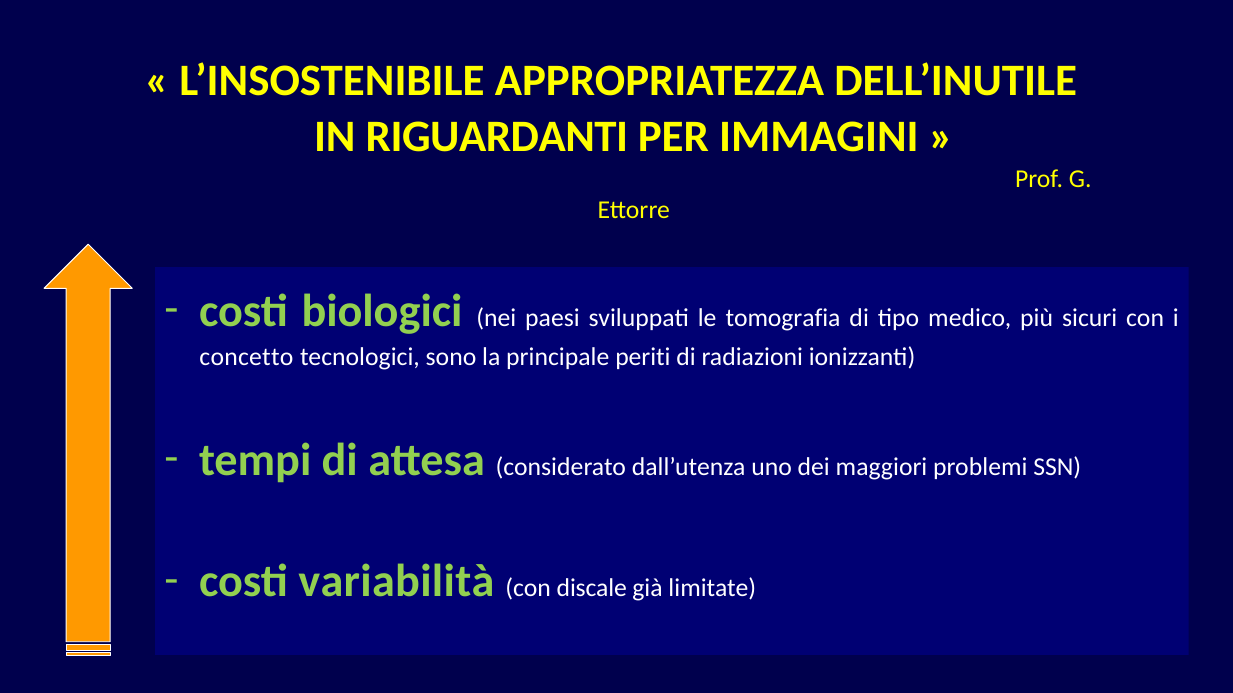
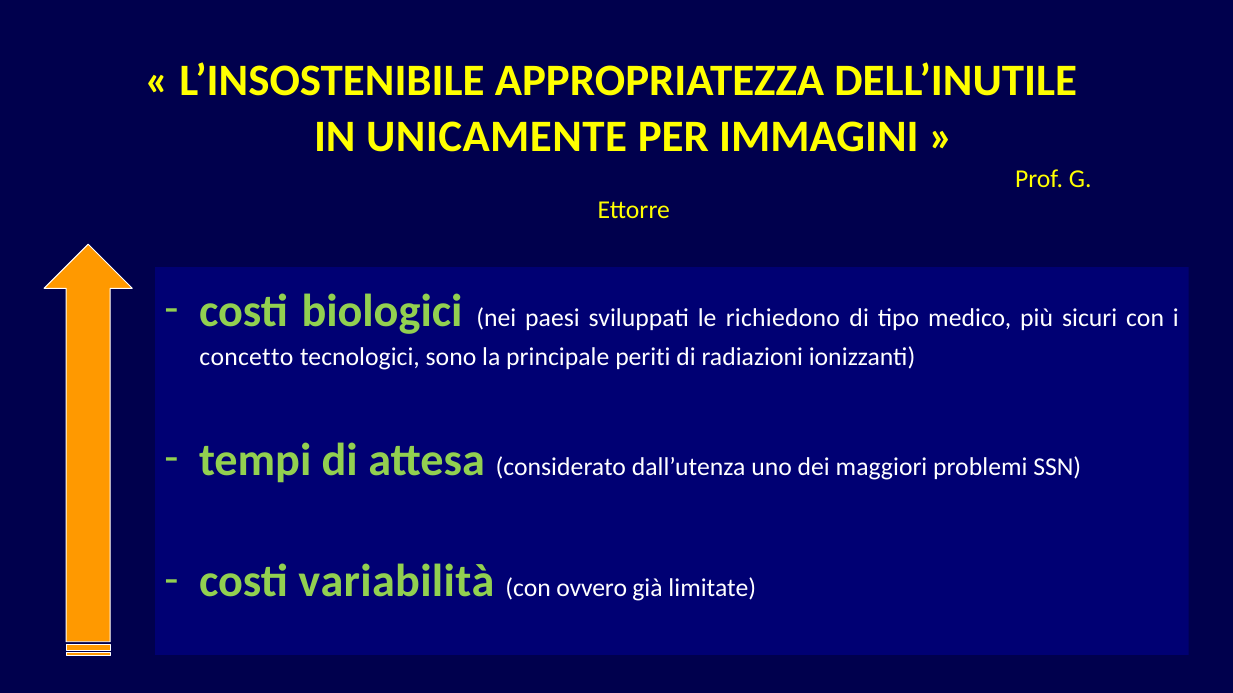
RIGUARDANTI: RIGUARDANTI -> UNICAMENTE
tomografia: tomografia -> richiedono
discale: discale -> ovvero
